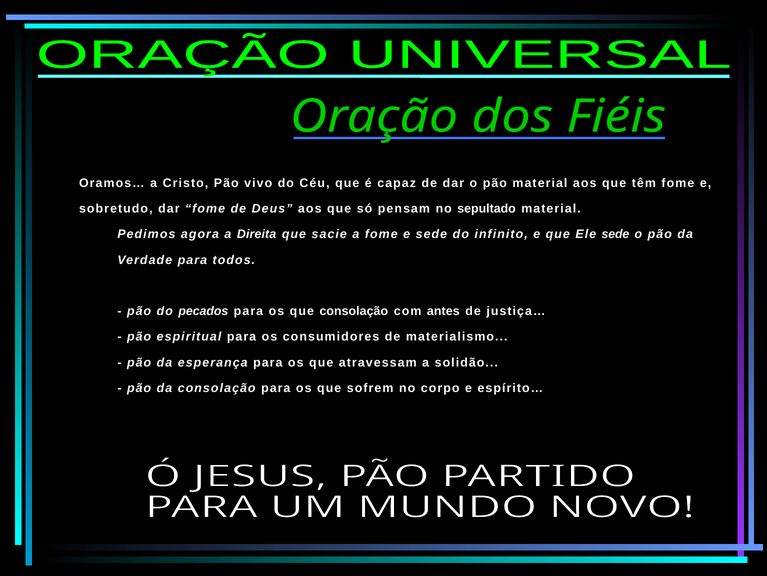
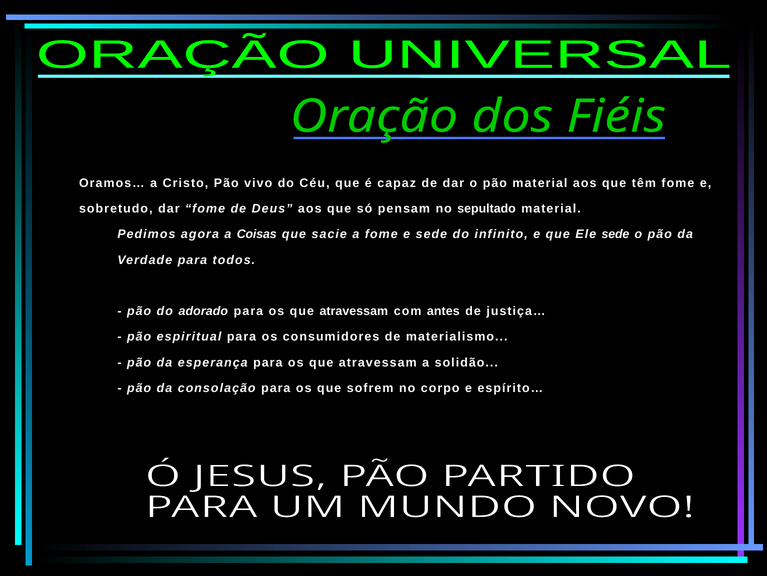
Direita: Direita -> Coisas
pecados: pecados -> adorado
consolação at (354, 311): consolação -> atravessam
